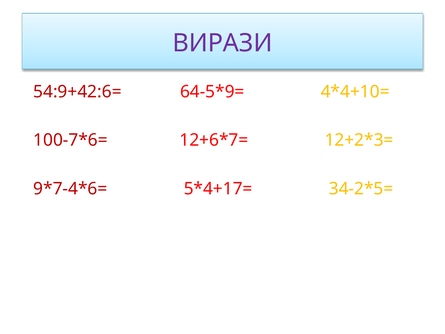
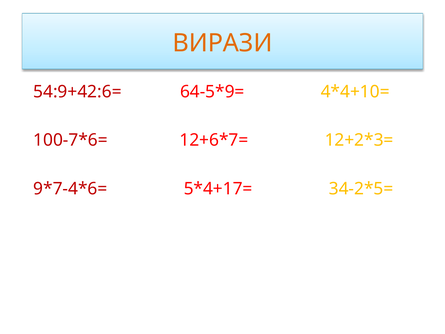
ВИРАЗИ colour: purple -> orange
